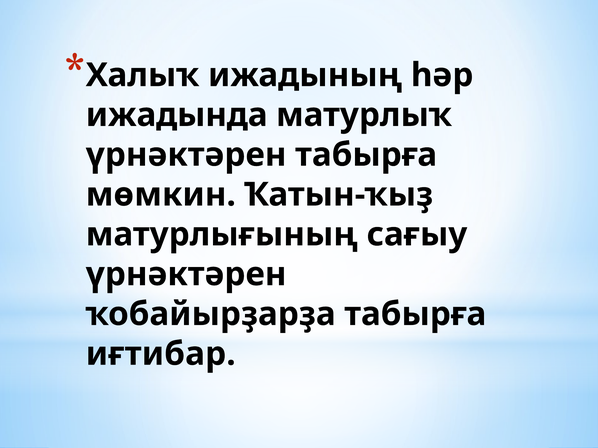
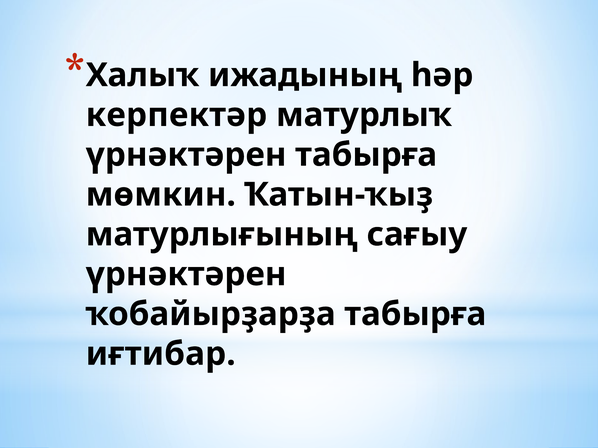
ижадында: ижадында -> керпектәр
